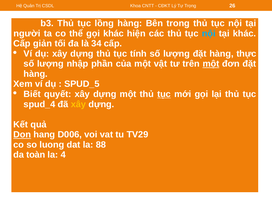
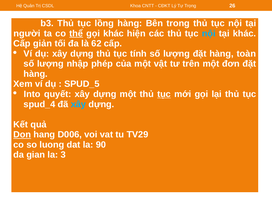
thể underline: none -> present
34: 34 -> 62
thực: thực -> toàn
phần: phần -> phép
một at (211, 64) underline: present -> none
Biết: Biết -> Into
xây at (78, 104) colour: yellow -> light blue
88: 88 -> 90
toàn: toàn -> gian
4: 4 -> 3
